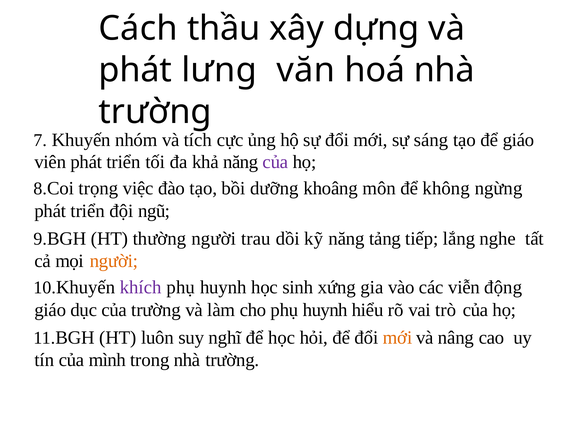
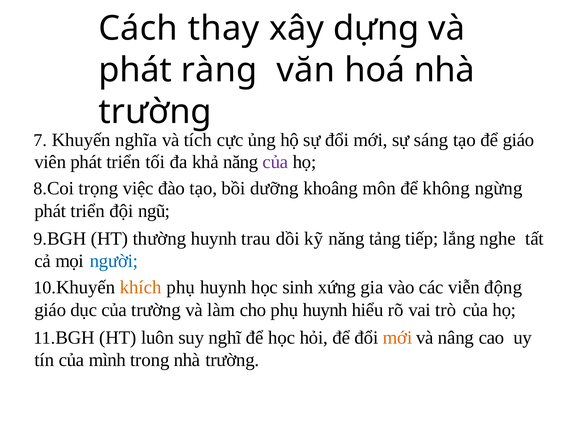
thầu: thầu -> thay
lưng: lưng -> ràng
nhóm: nhóm -> nghĩa
thường người: người -> huynh
người at (114, 261) colour: orange -> blue
khích colour: purple -> orange
